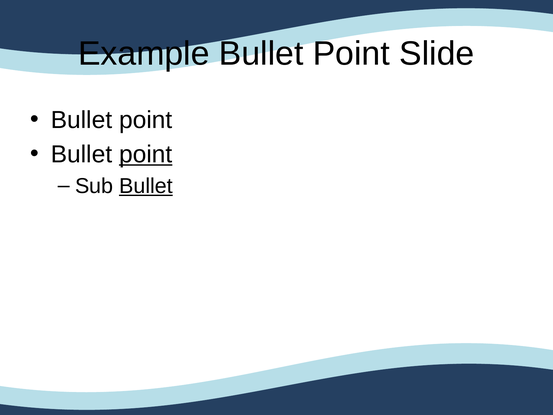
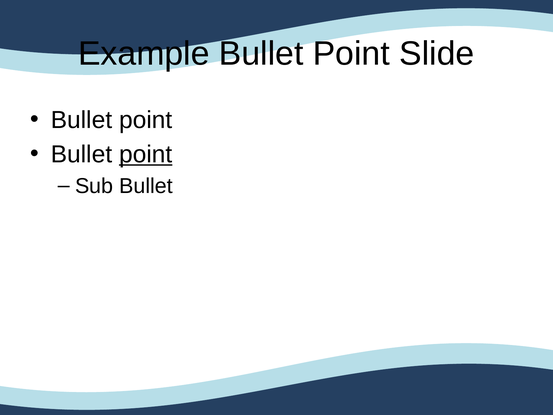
Bullet at (146, 186) underline: present -> none
